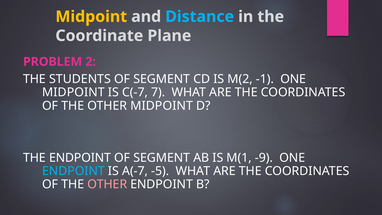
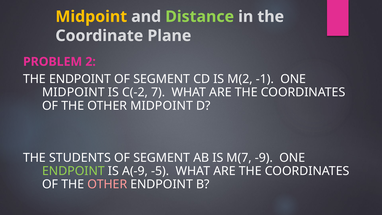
Distance colour: light blue -> light green
THE STUDENTS: STUDENTS -> ENDPOINT
C(-7: C(-7 -> C(-2
THE ENDPOINT: ENDPOINT -> STUDENTS
M(1: M(1 -> M(7
ENDPOINT at (73, 171) colour: light blue -> light green
A(-7: A(-7 -> A(-9
